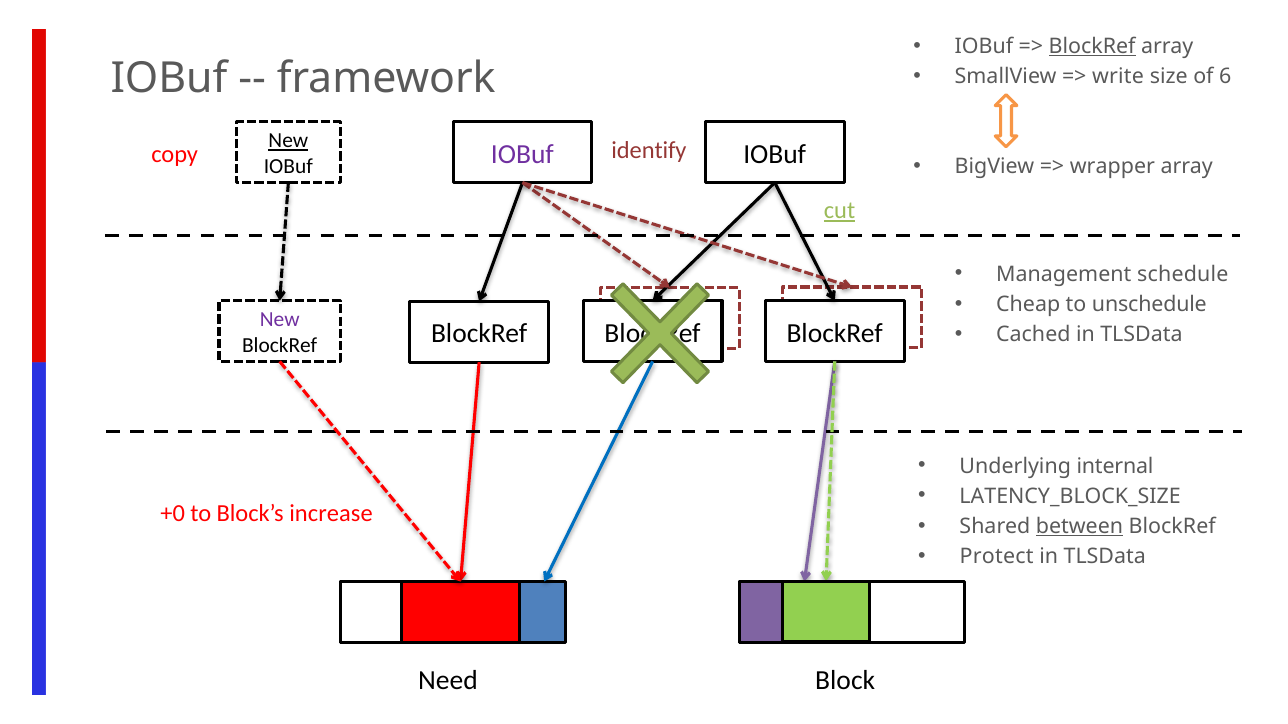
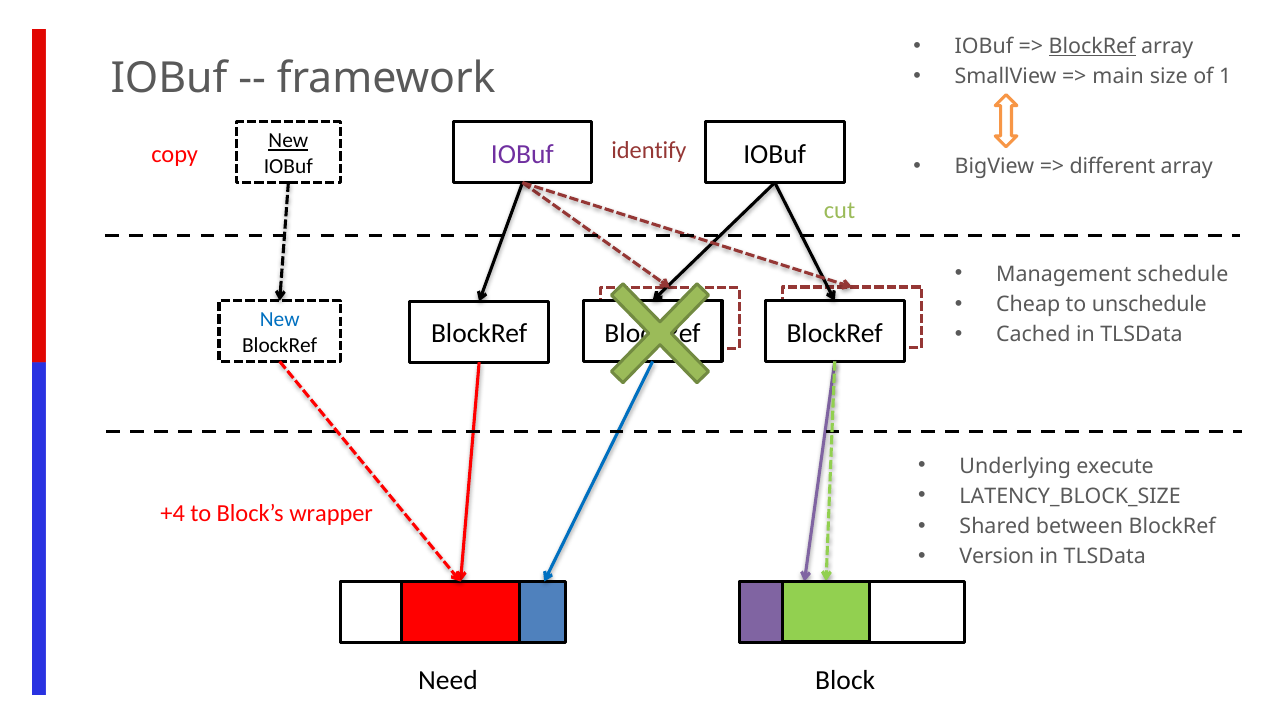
write: write -> main
6: 6 -> 1
wrapper: wrapper -> different
cut underline: present -> none
New at (280, 320) colour: purple -> blue
internal: internal -> execute
+0: +0 -> +4
increase: increase -> wrapper
between underline: present -> none
Protect: Protect -> Version
